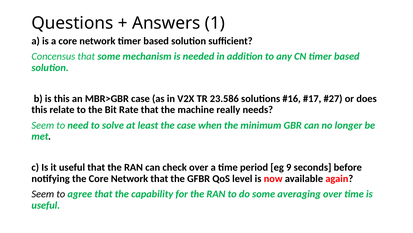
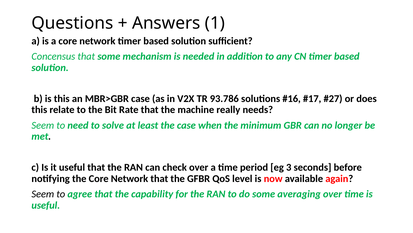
23.586: 23.586 -> 93.786
9: 9 -> 3
